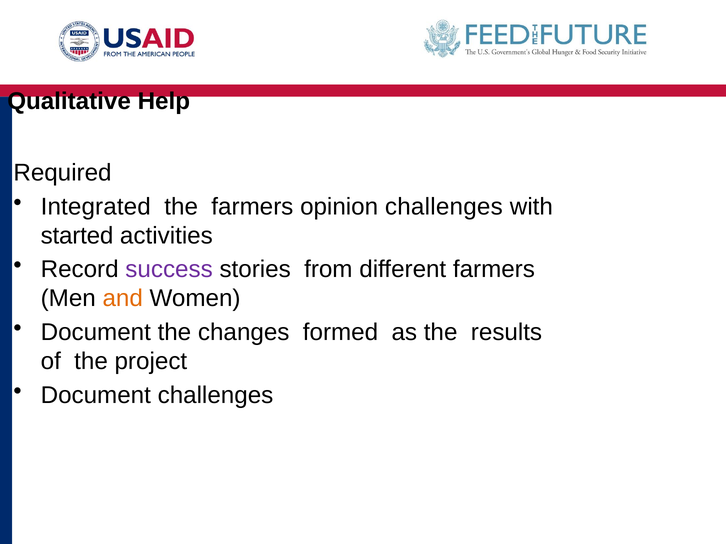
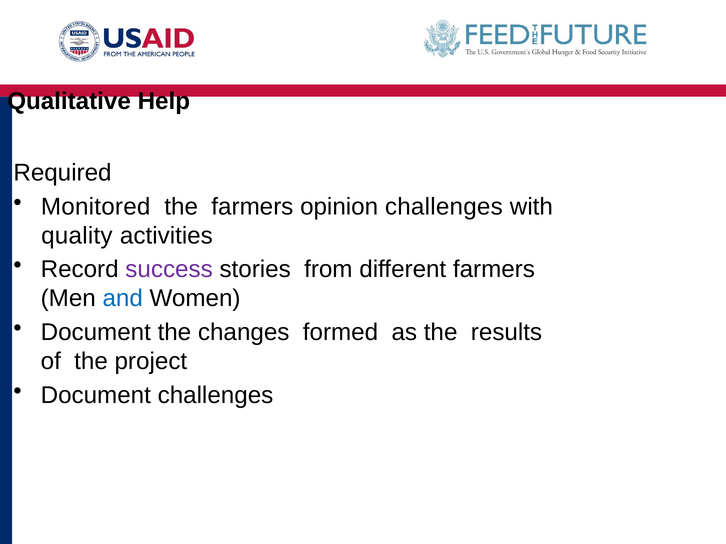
Integrated: Integrated -> Monitored
started: started -> quality
and colour: orange -> blue
